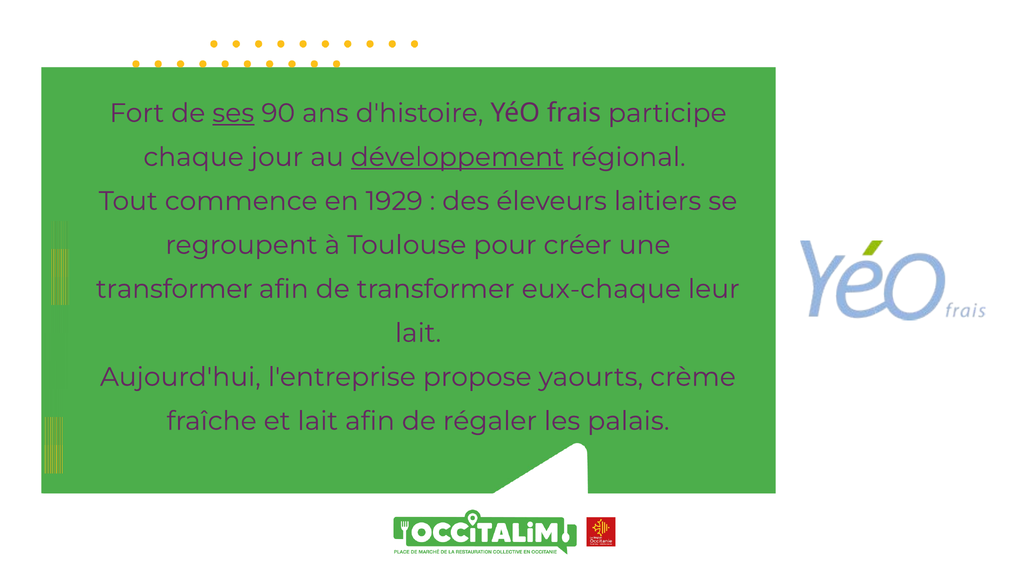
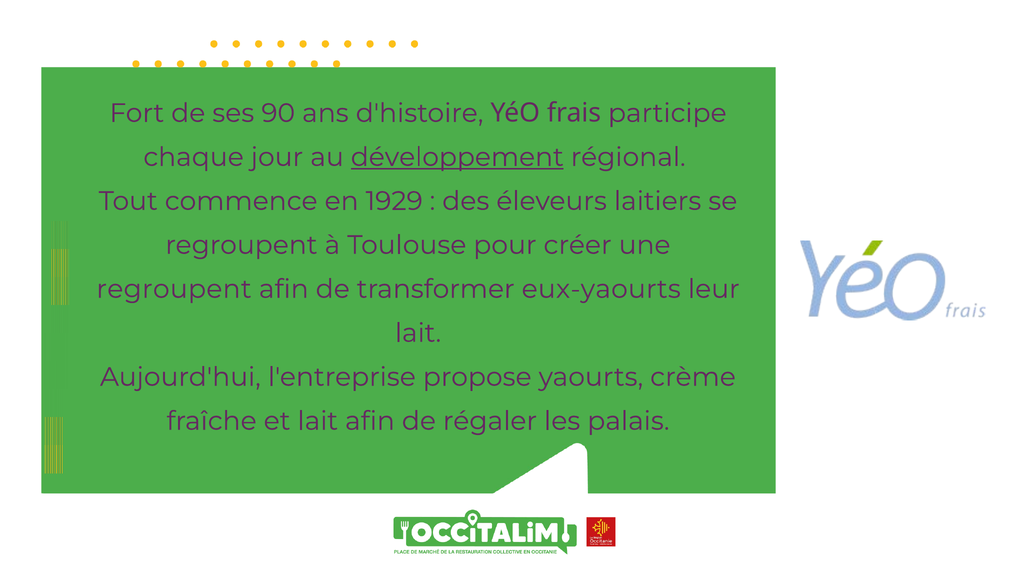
ses underline: present -> none
transformer at (174, 289): transformer -> regroupent
eux-chaque: eux-chaque -> eux-yaourts
